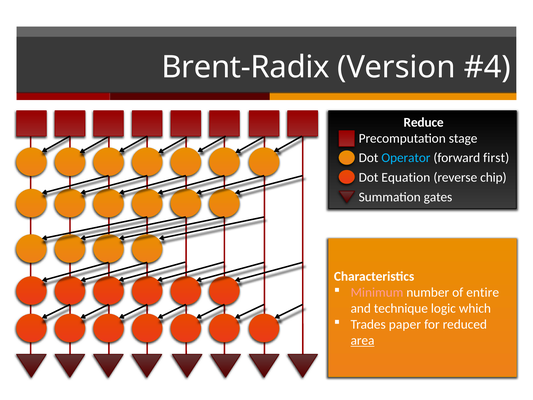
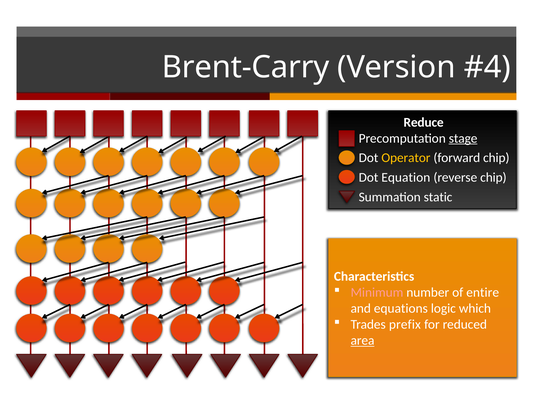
Brent-Radix: Brent-Radix -> Brent-Carry
stage underline: none -> present
Operator colour: light blue -> yellow
forward first: first -> chip
gates: gates -> static
technique: technique -> equations
paper: paper -> prefix
